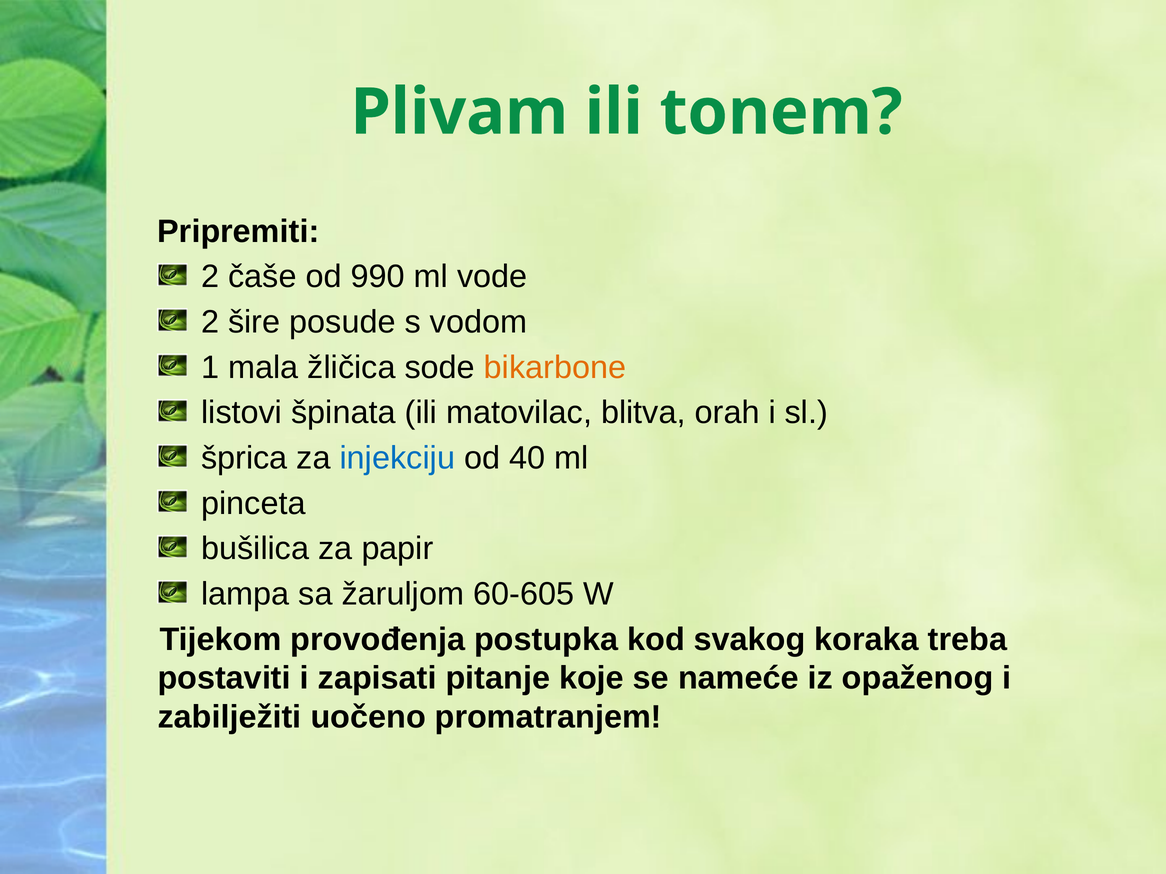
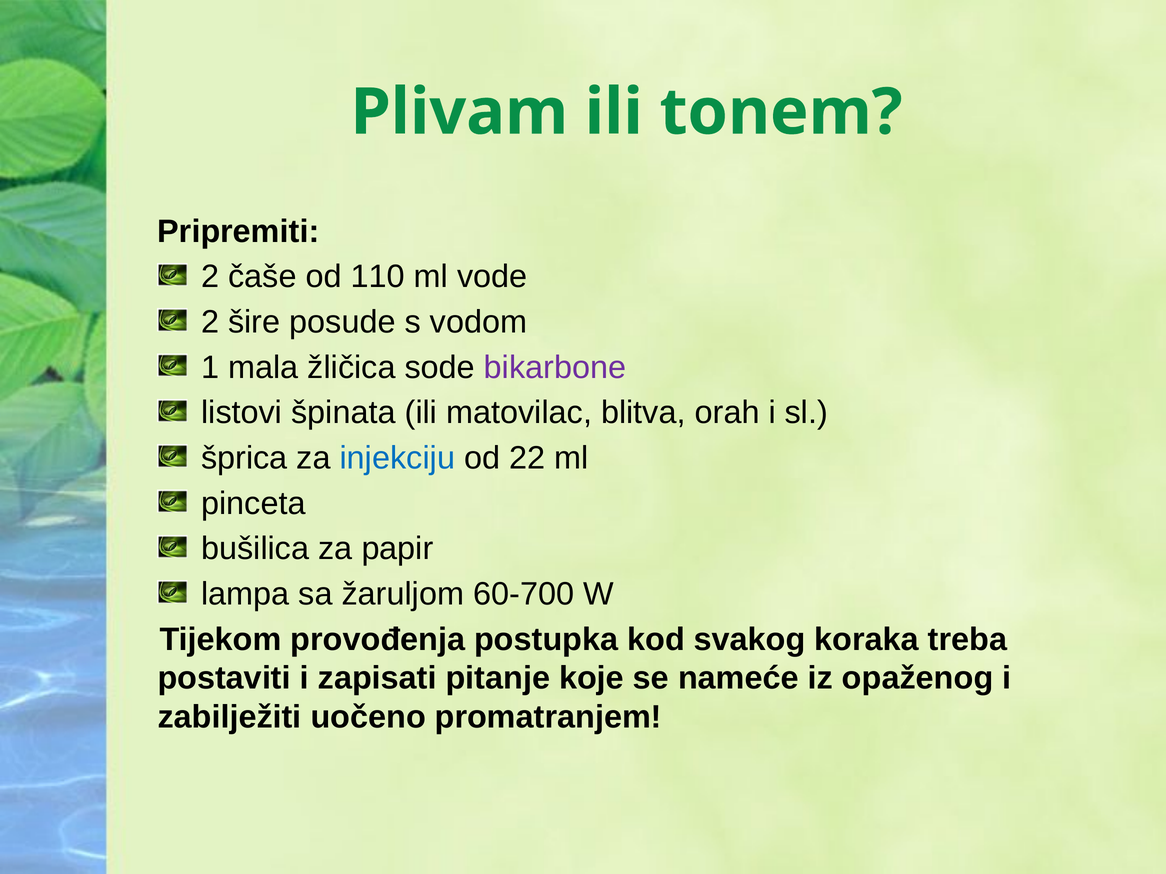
990: 990 -> 110
bikarbone colour: orange -> purple
40: 40 -> 22
60-605: 60-605 -> 60-700
